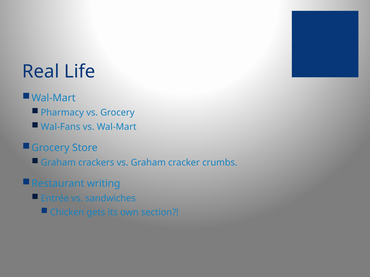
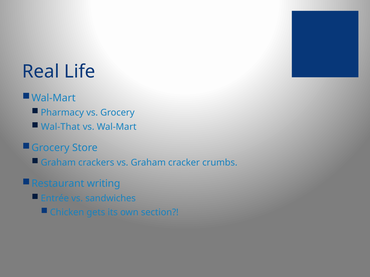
Wal-Fans: Wal-Fans -> Wal-That
